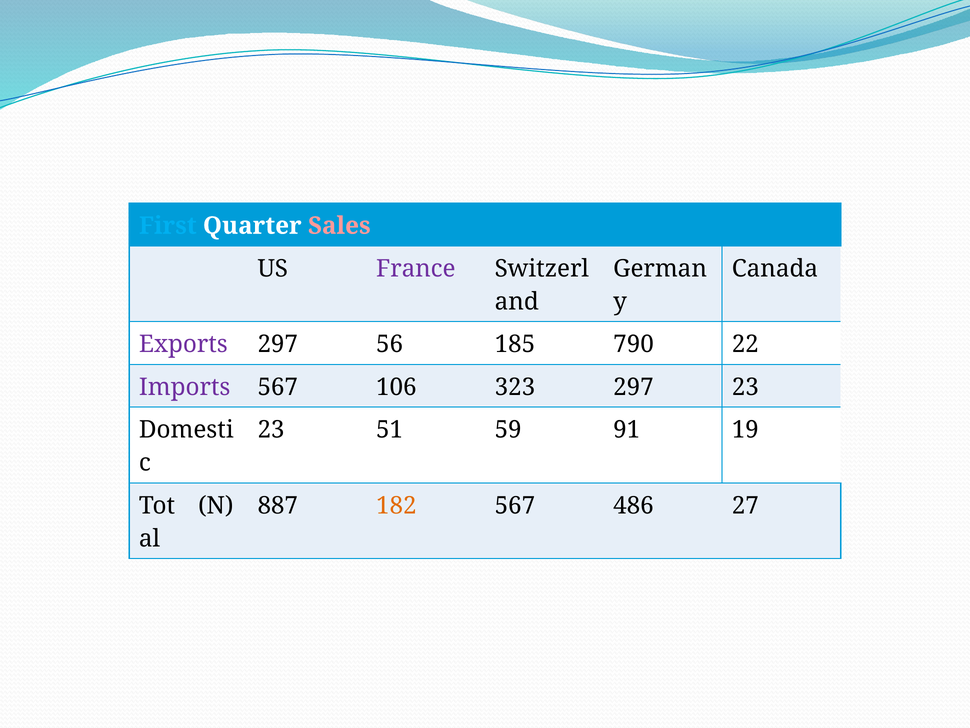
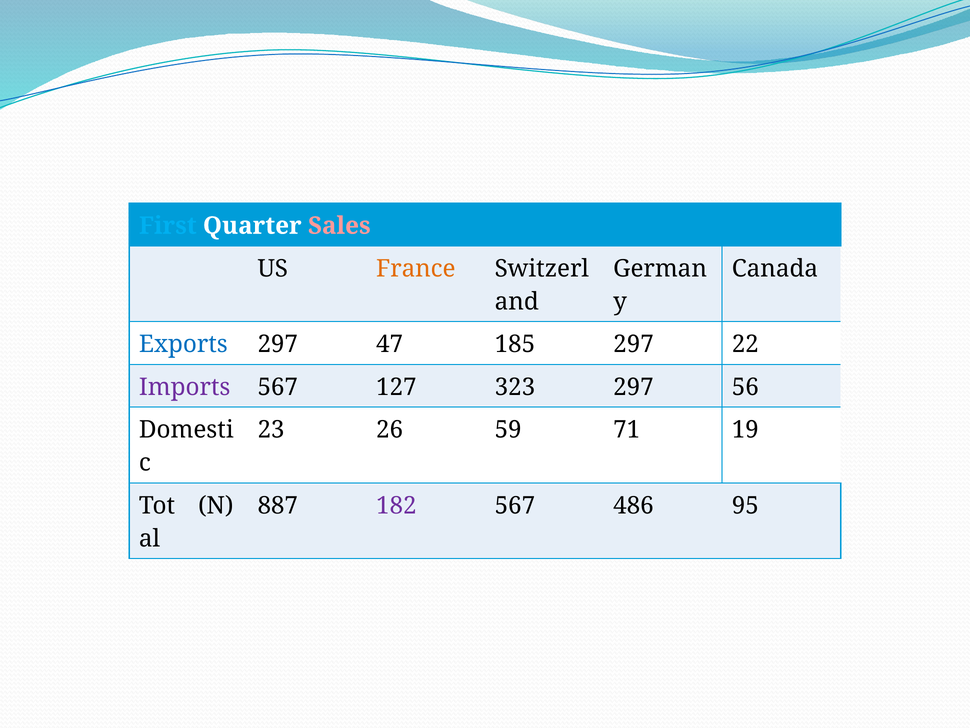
France colour: purple -> orange
Exports colour: purple -> blue
56: 56 -> 47
185 790: 790 -> 297
106: 106 -> 127
297 23: 23 -> 56
51: 51 -> 26
91: 91 -> 71
182 colour: orange -> purple
27: 27 -> 95
